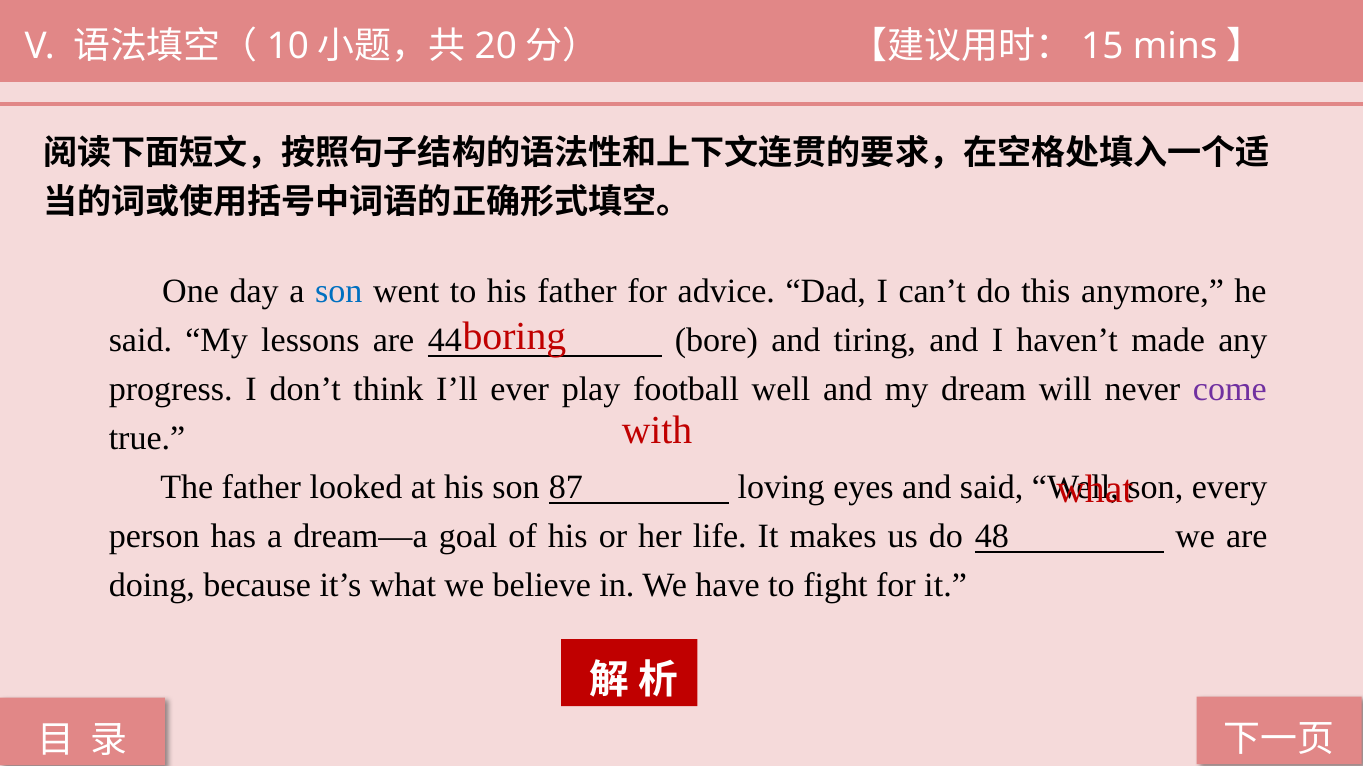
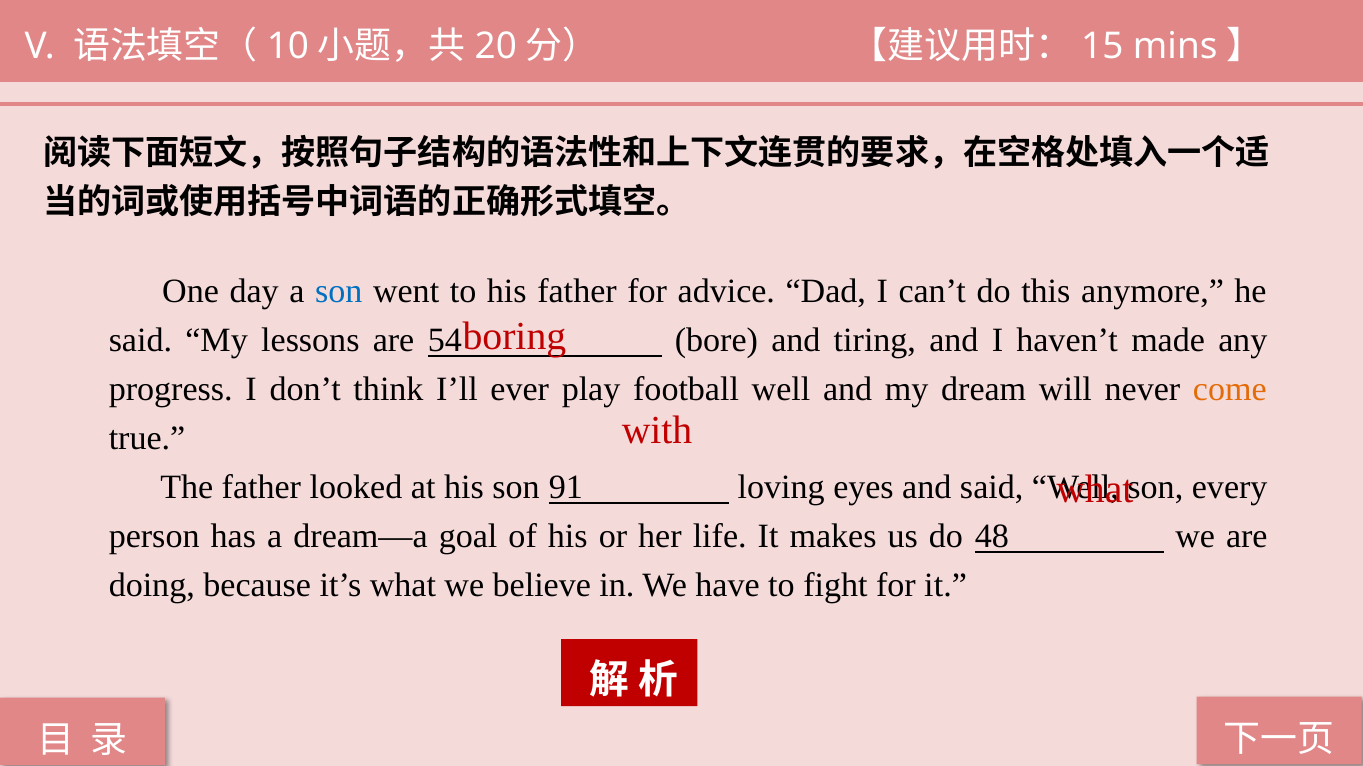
44: 44 -> 54
come colour: purple -> orange
87: 87 -> 91
